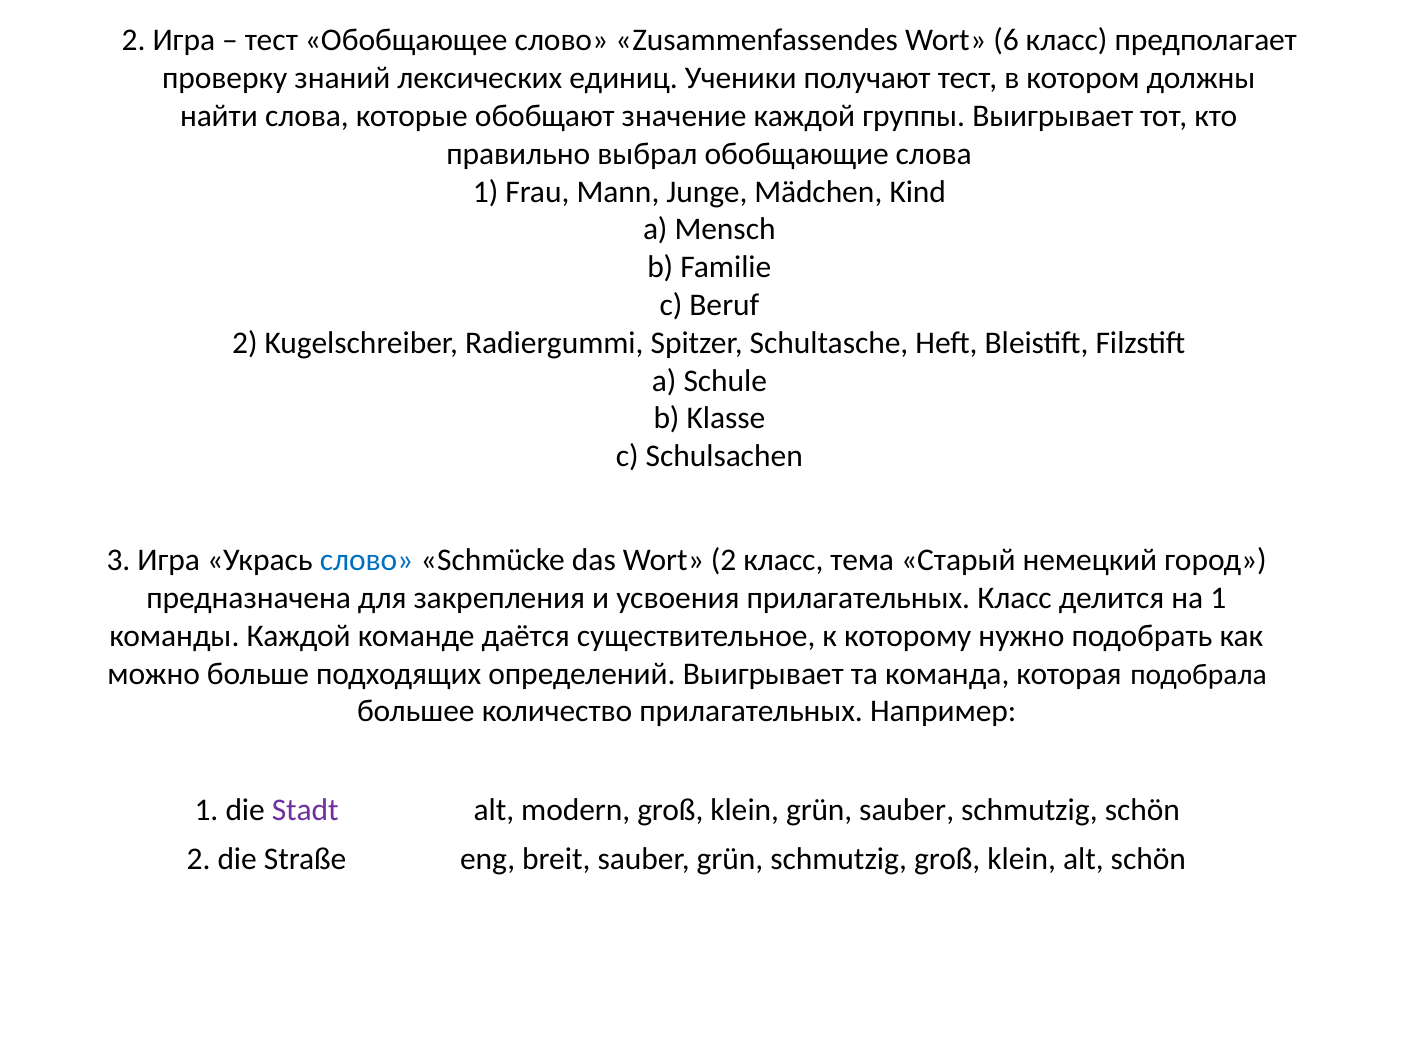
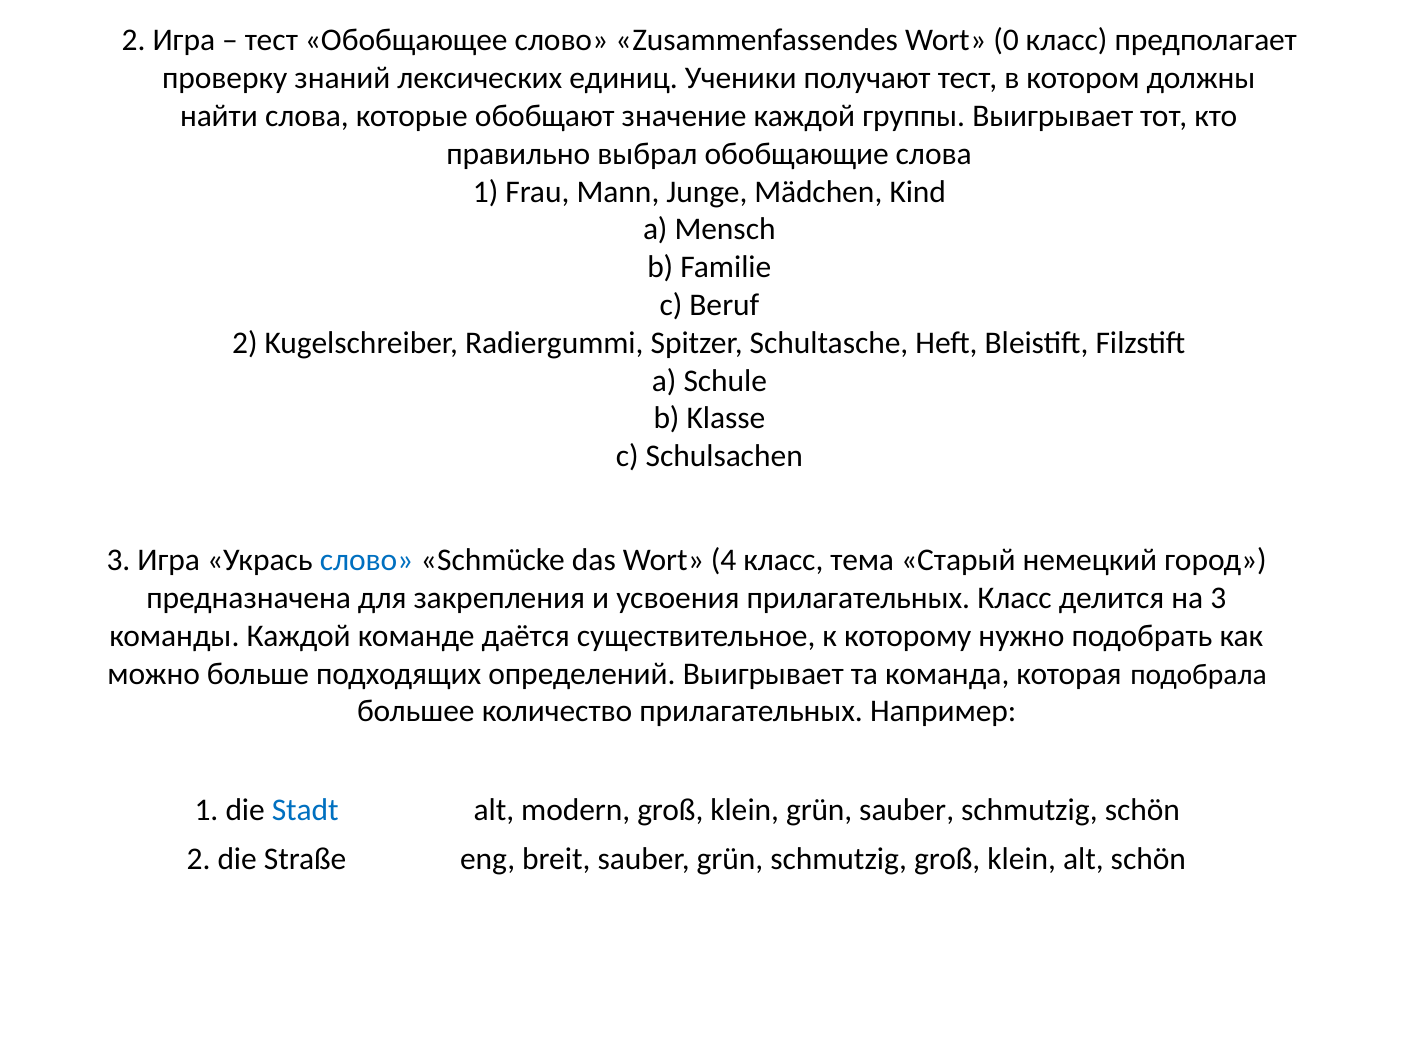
6: 6 -> 0
Wort 2: 2 -> 4
на 1: 1 -> 3
Stadt colour: purple -> blue
